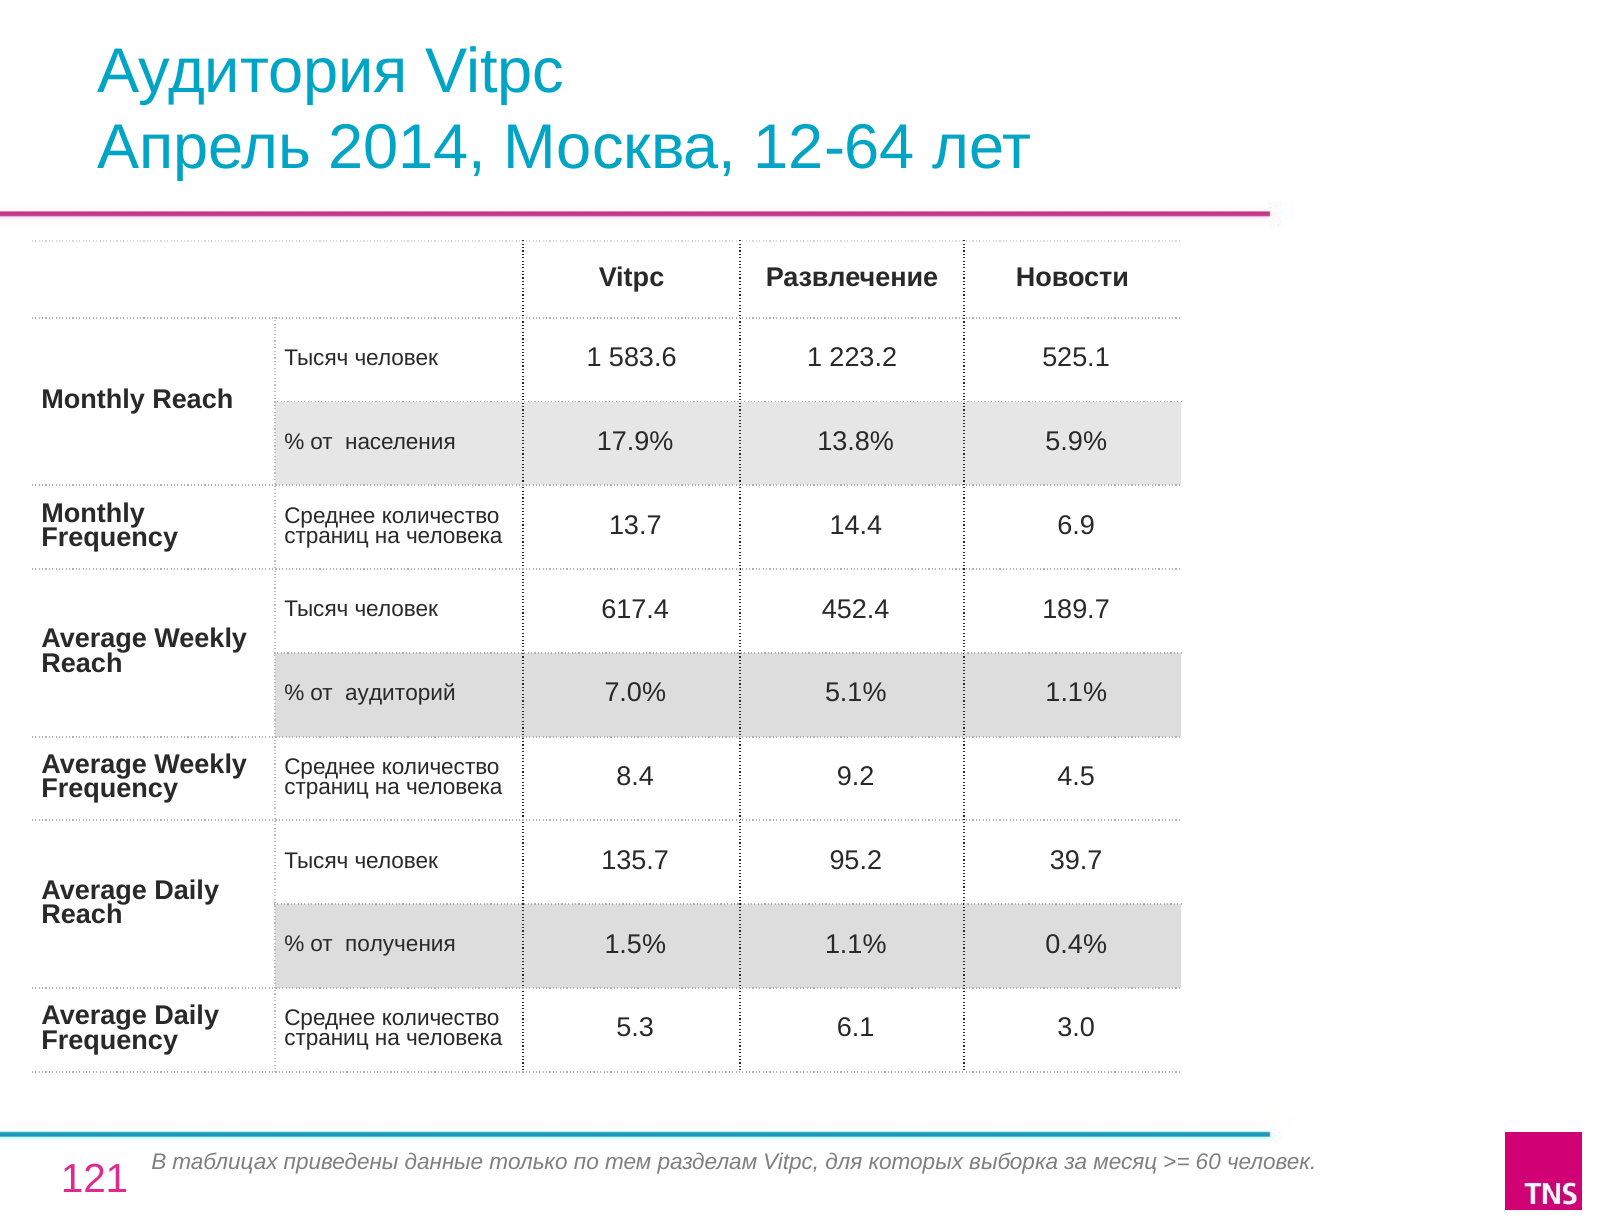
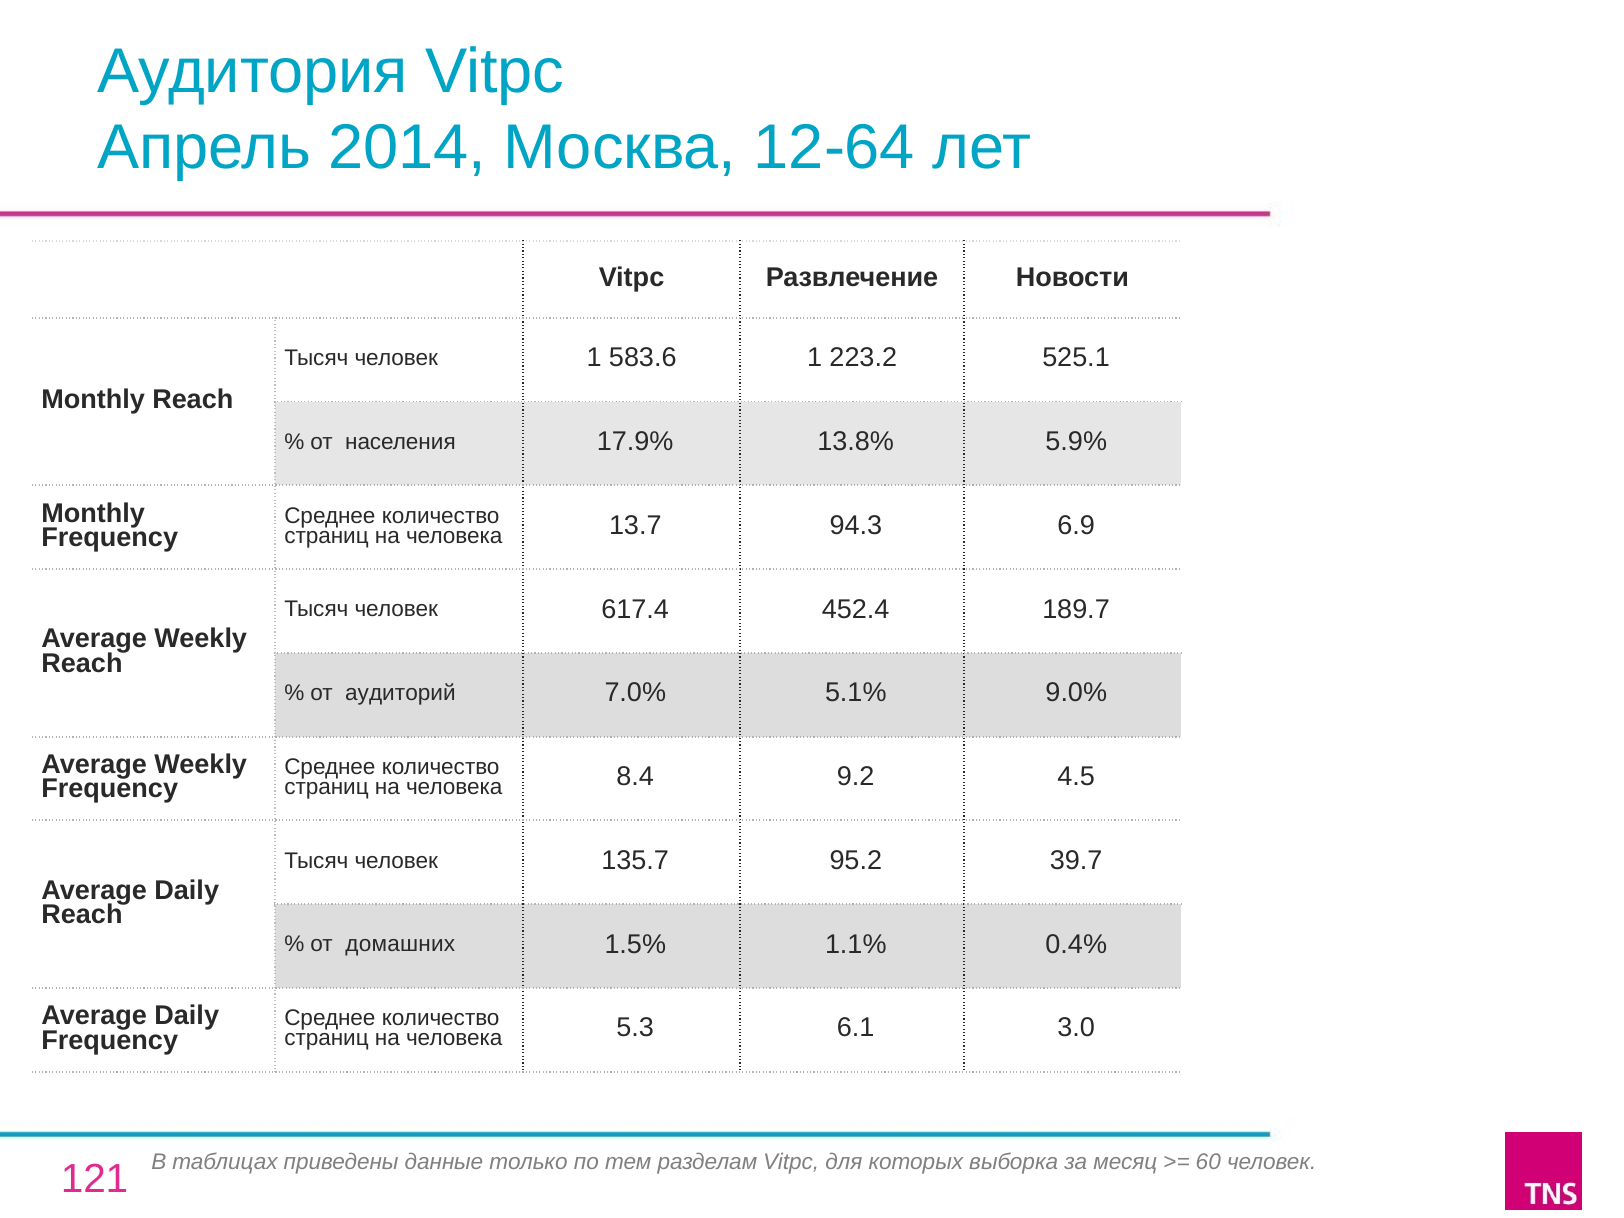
14.4: 14.4 -> 94.3
5.1% 1.1%: 1.1% -> 9.0%
получения: получения -> домашних
